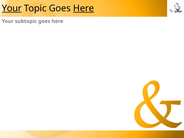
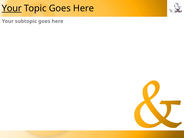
Here at (84, 8) underline: present -> none
